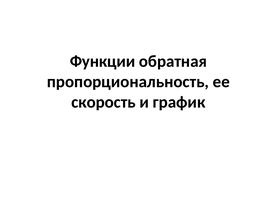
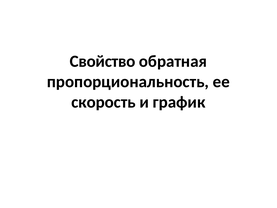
Функции: Функции -> Свойство
